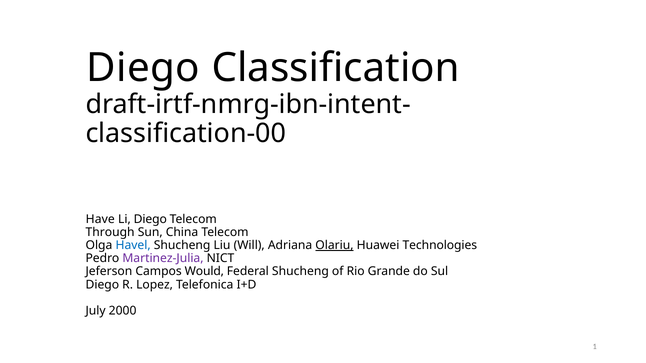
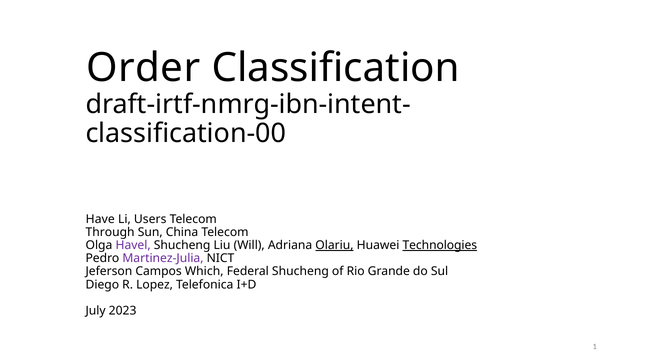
Diego at (143, 68): Diego -> Order
Li Diego: Diego -> Users
Havel colour: blue -> purple
Technologies underline: none -> present
Would: Would -> Which
2000: 2000 -> 2023
